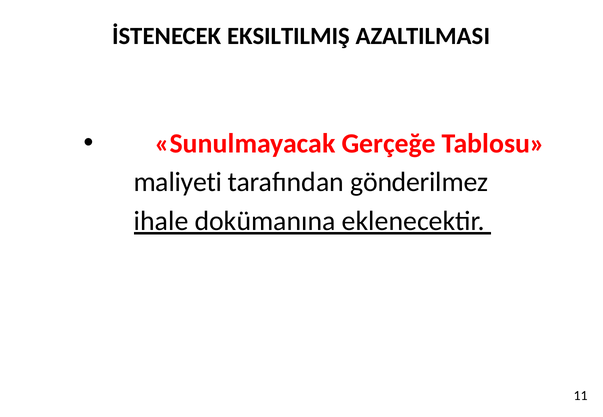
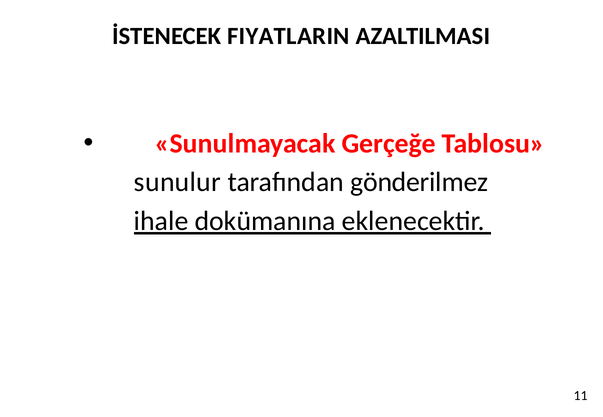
EKSILTILMIŞ: EKSILTILMIŞ -> FIYATLARIN
maliyeti: maliyeti -> sunulur
